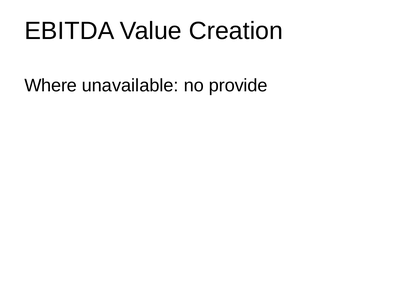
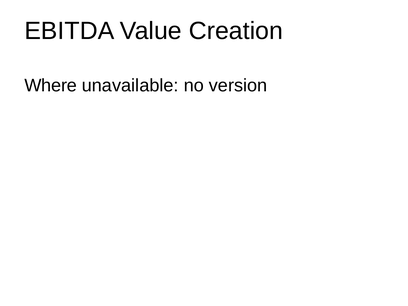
provide: provide -> version
